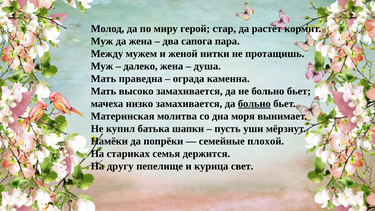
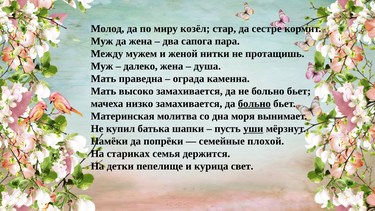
герой: герой -> козёл
растёт: растёт -> сестре
уши underline: none -> present
другу: другу -> детки
